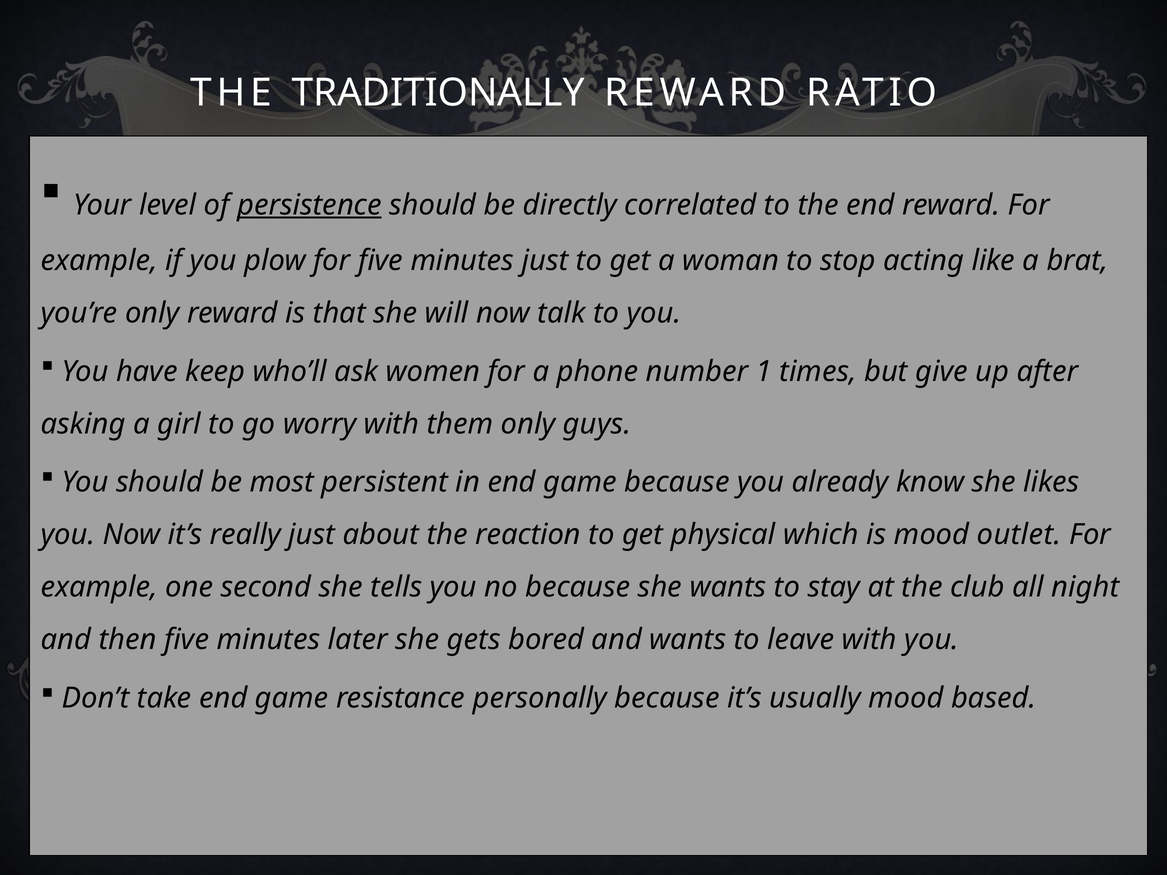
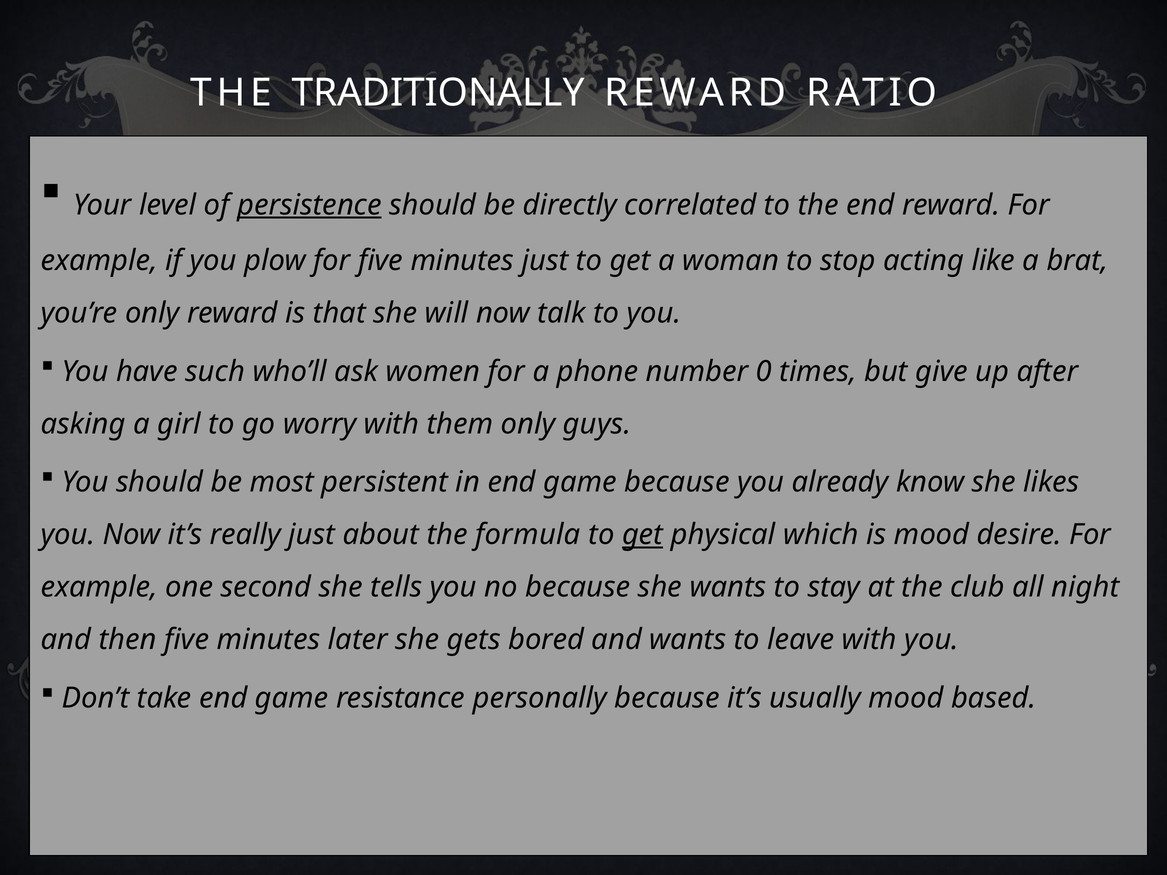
keep: keep -> such
1: 1 -> 0
reaction: reaction -> formula
get at (643, 535) underline: none -> present
outlet: outlet -> desire
